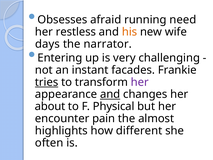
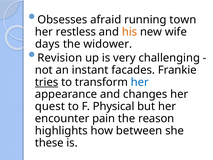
need: need -> town
narrator: narrator -> widower
Entering: Entering -> Revision
her at (140, 82) colour: purple -> blue
and at (110, 94) underline: present -> none
about: about -> quest
almost: almost -> reason
different: different -> between
often: often -> these
